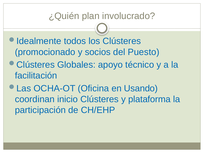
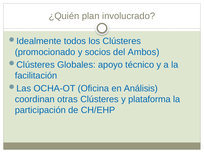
Puesto: Puesto -> Ambos
Usando: Usando -> Análisis
inicio: inicio -> otras
